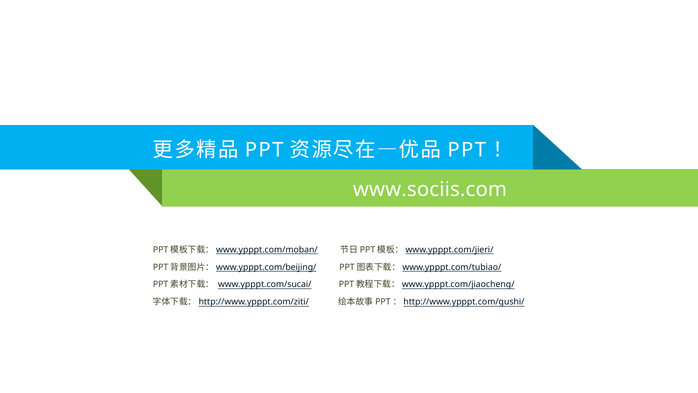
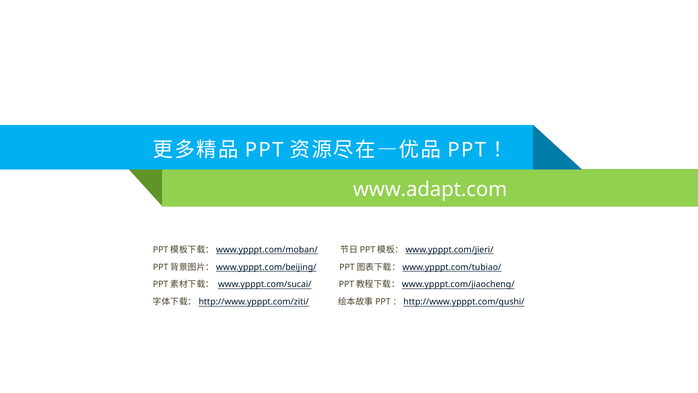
www.sociis.com: www.sociis.com -> www.adapt.com
